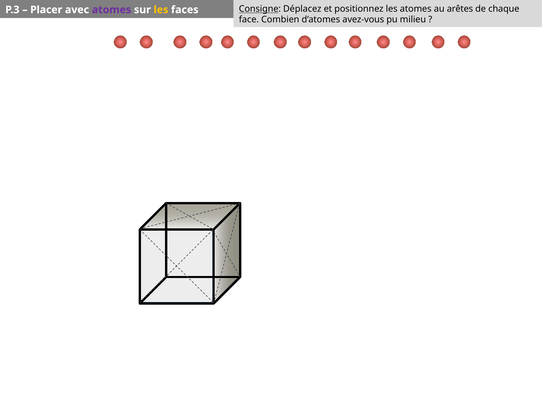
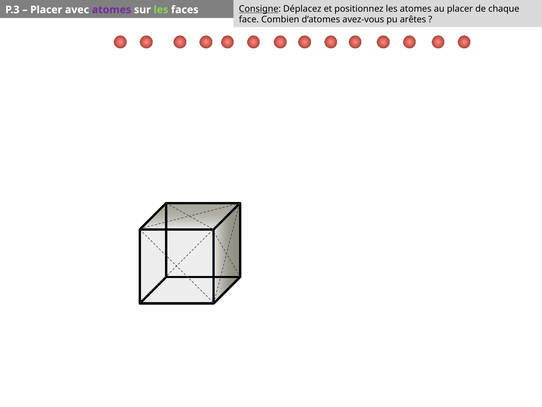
les at (161, 10) colour: yellow -> light green
au arêtes: arêtes -> placer
milieu: milieu -> arêtes
